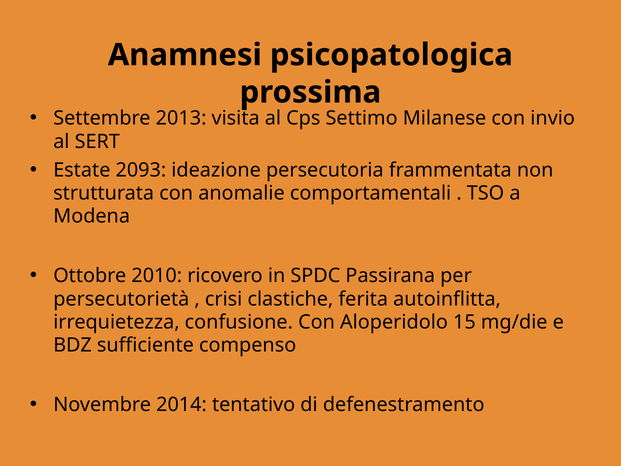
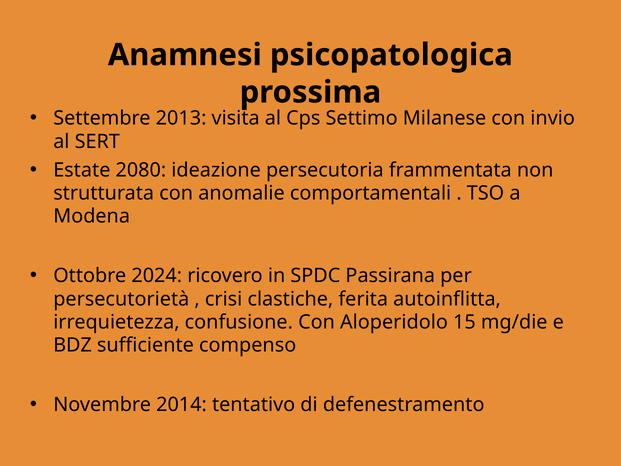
2093: 2093 -> 2080
2010: 2010 -> 2024
